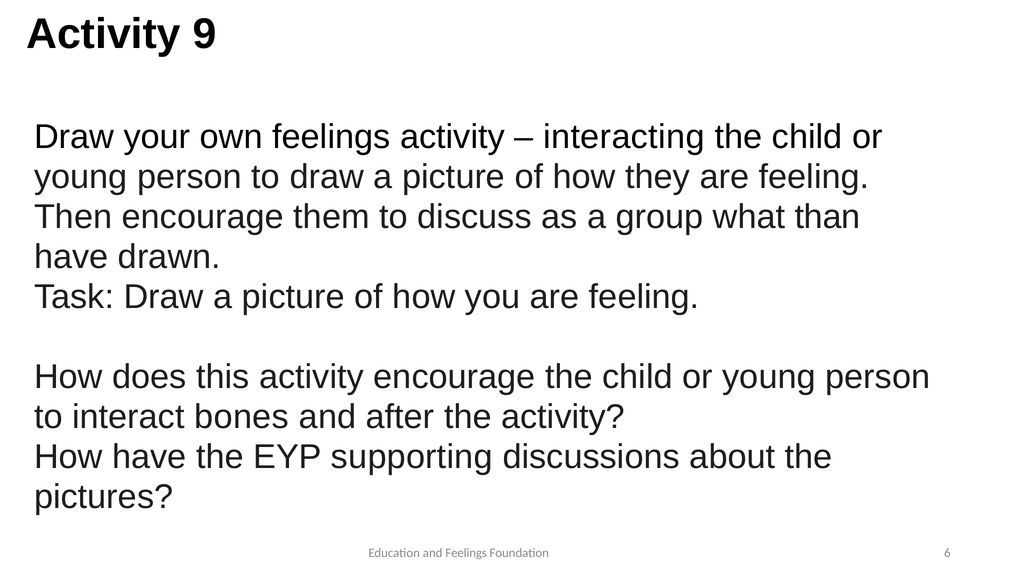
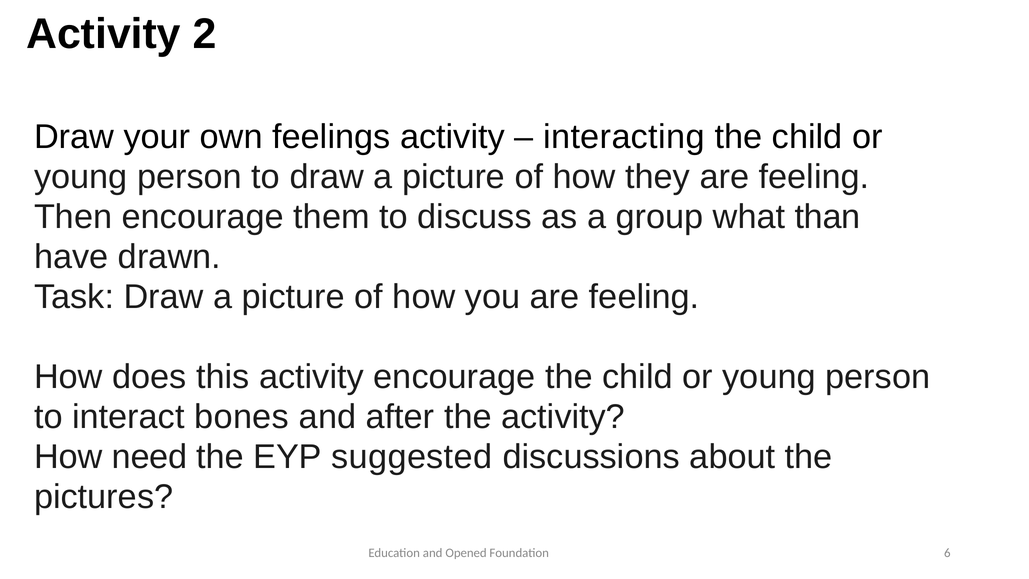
9: 9 -> 2
How have: have -> need
supporting: supporting -> suggested
and Feelings: Feelings -> Opened
